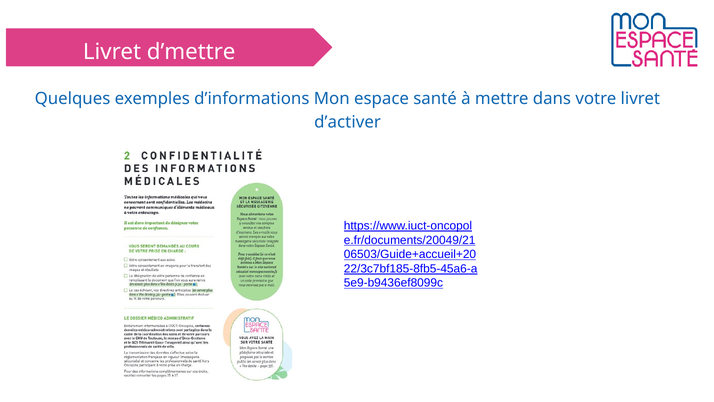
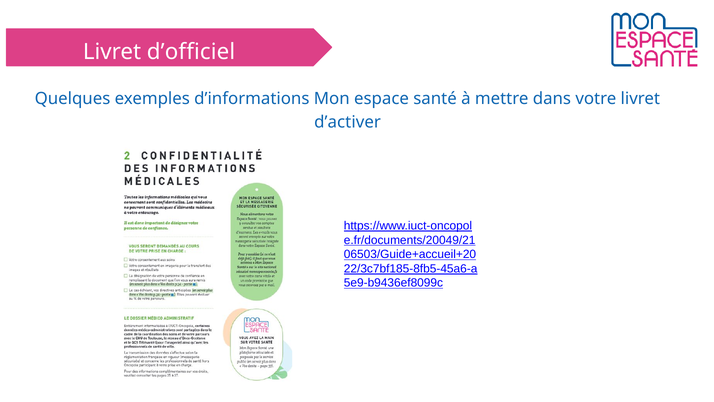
d’mettre: d’mettre -> d’officiel
